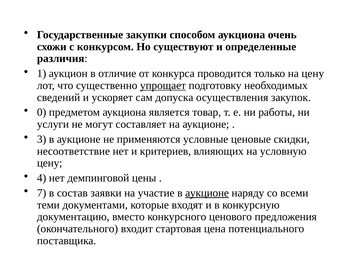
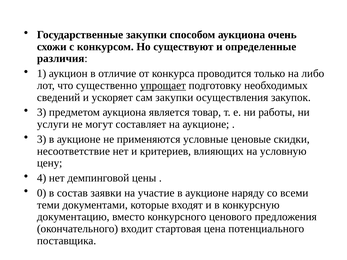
на цену: цену -> либо
сам допуска: допуска -> закупки
0 at (42, 112): 0 -> 3
7: 7 -> 0
аукционе at (207, 193) underline: present -> none
